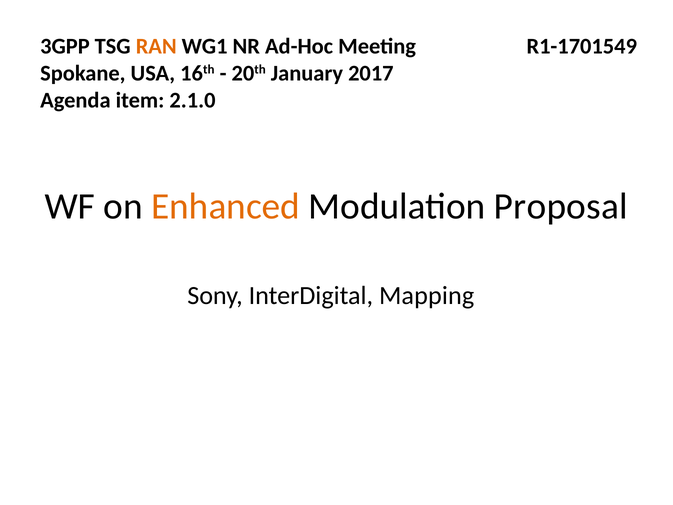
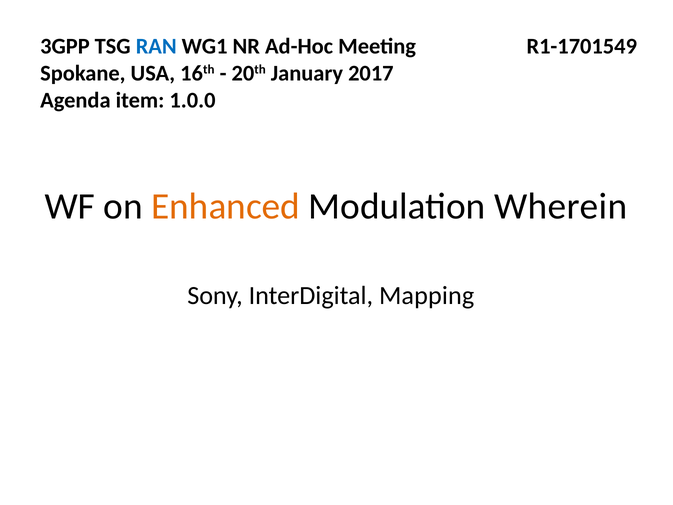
RAN colour: orange -> blue
2.1.0: 2.1.0 -> 1.0.0
Proposal: Proposal -> Wherein
